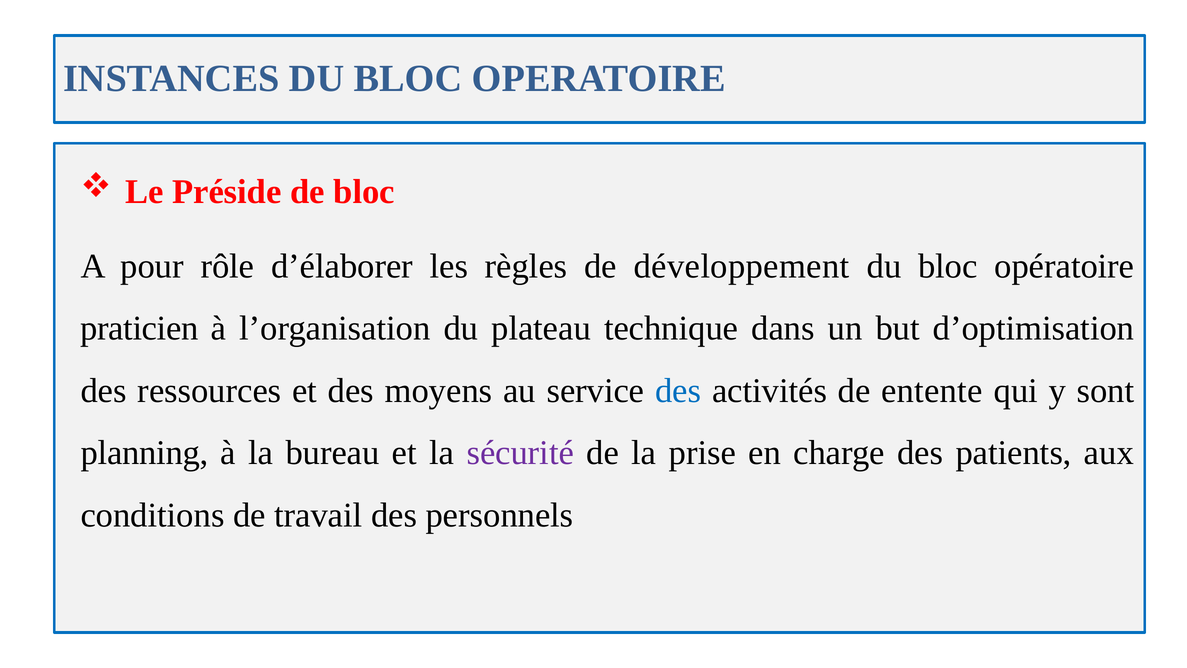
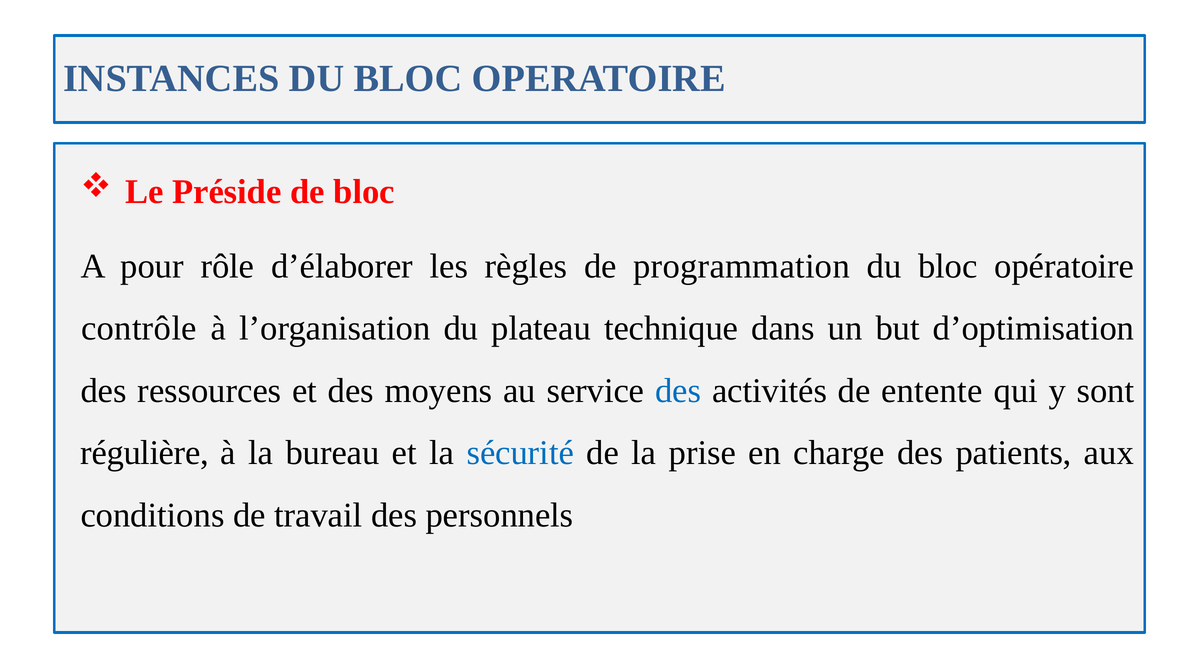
développement: développement -> programmation
praticien: praticien -> contrôle
planning: planning -> régulière
sécurité colour: purple -> blue
